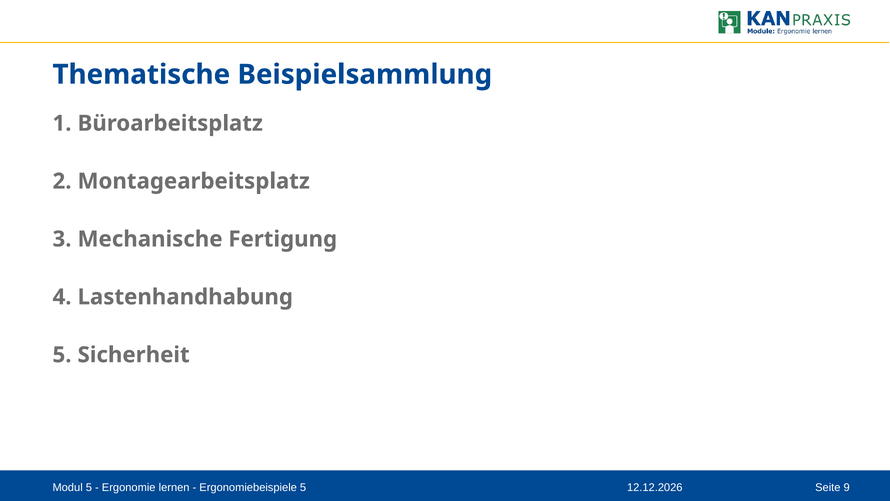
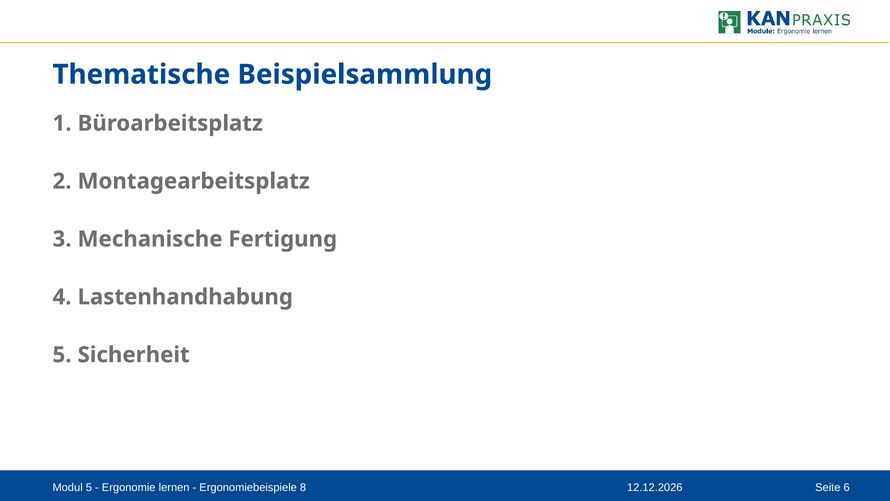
Ergonomiebeispiele 5: 5 -> 8
9: 9 -> 6
